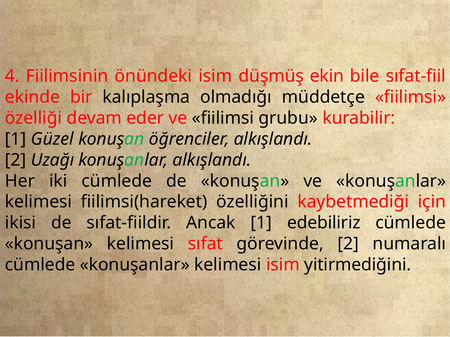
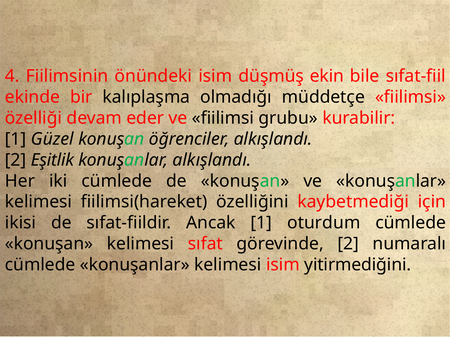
Uzağı: Uzağı -> Eşitlik
edebiliriz: edebiliriz -> oturdum
